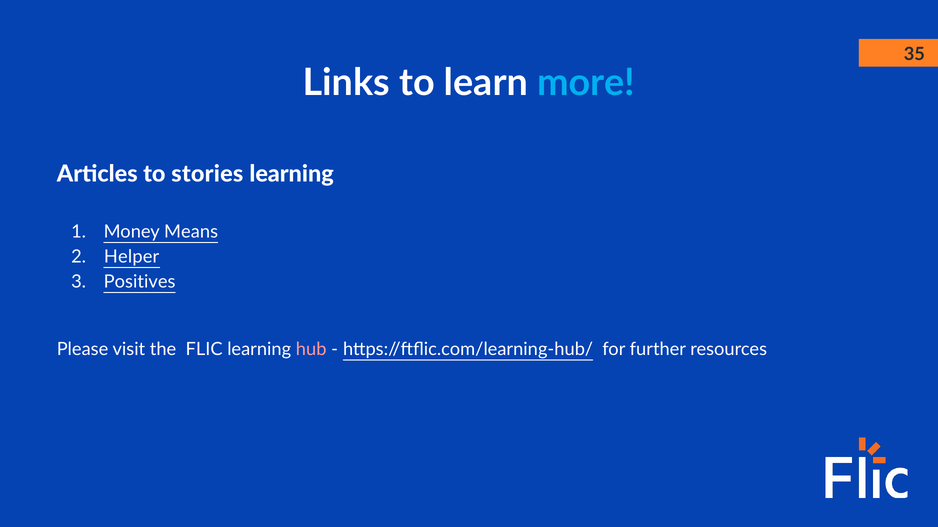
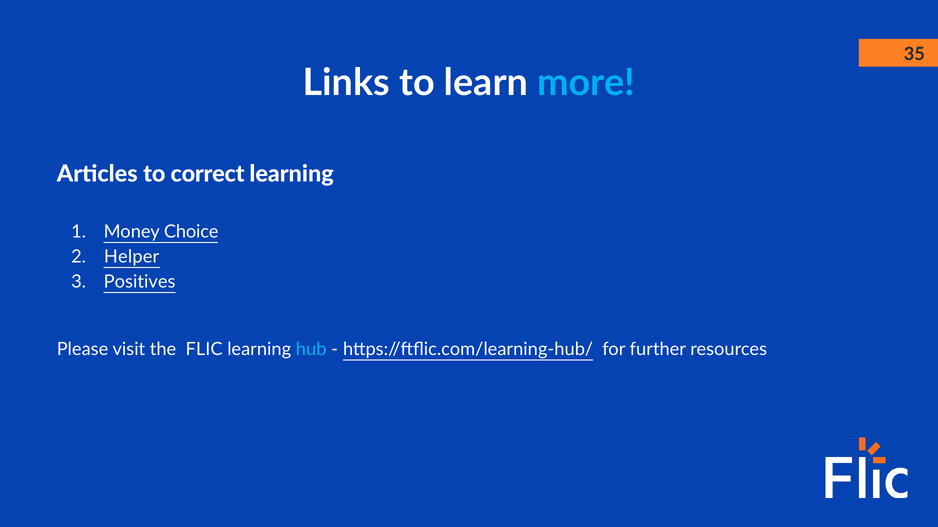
stories: stories -> correct
Means: Means -> Choice
hub colour: pink -> light blue
